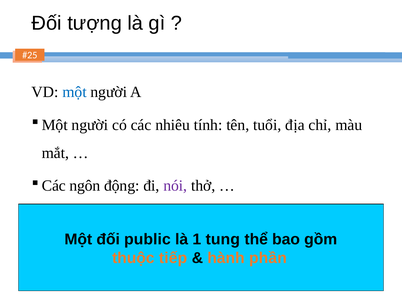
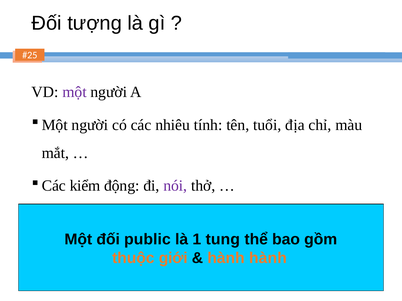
một at (75, 92) colour: blue -> purple
ngôn: ngôn -> kiểm
tiếp: tiếp -> giới
hành phần: phần -> hành
